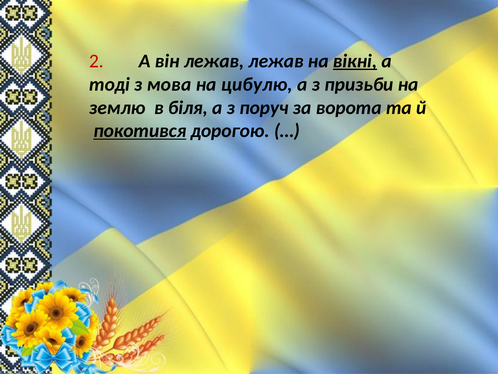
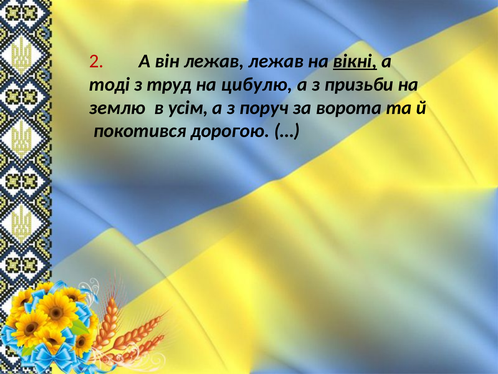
мова: мова -> труд
біля: біля -> усім
покотився underline: present -> none
